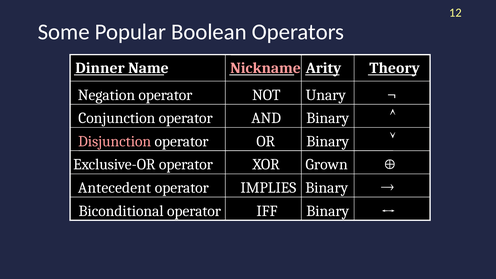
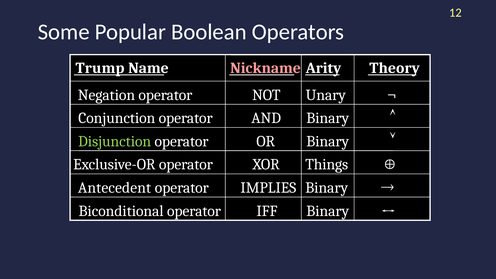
Dinner: Dinner -> Trump
Disjunction colour: pink -> light green
Grown: Grown -> Things
